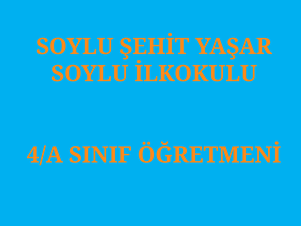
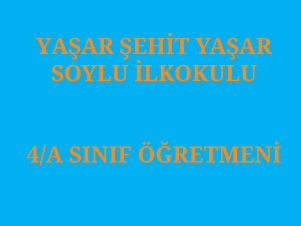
SOYLU at (75, 47): SOYLU -> YAŞAR
